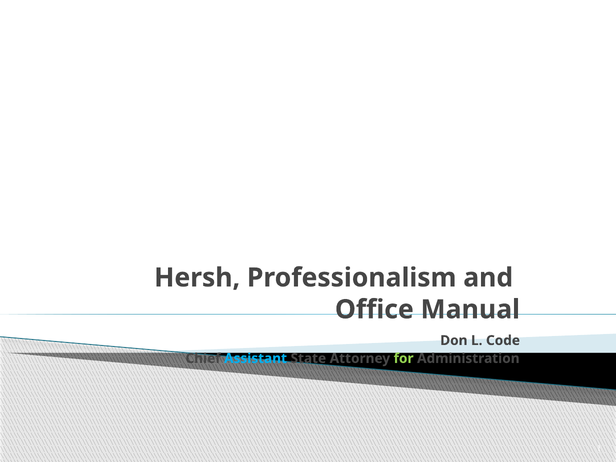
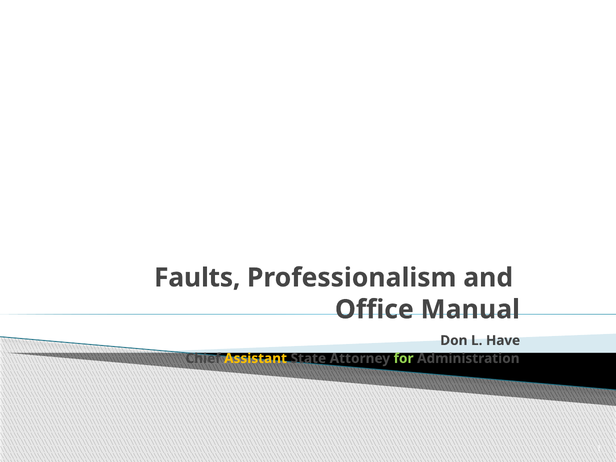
Hersh: Hersh -> Faults
Code: Code -> Have
Assistant colour: light blue -> yellow
